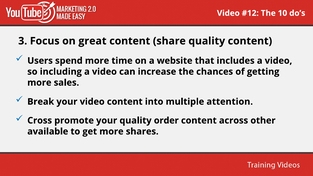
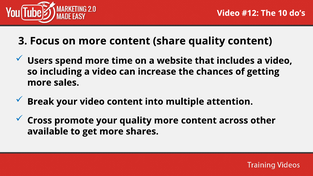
on great: great -> more
quality order: order -> more
